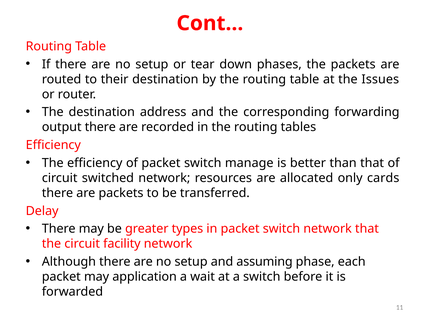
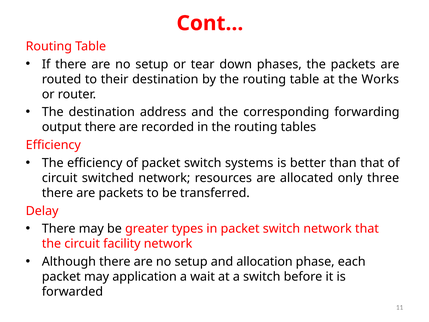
Issues: Issues -> Works
manage: manage -> systems
cards: cards -> three
assuming: assuming -> allocation
